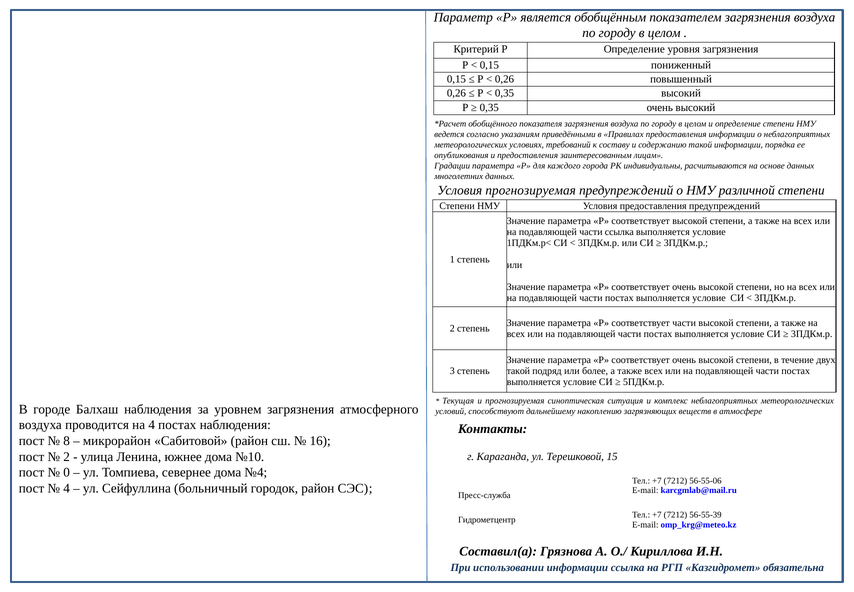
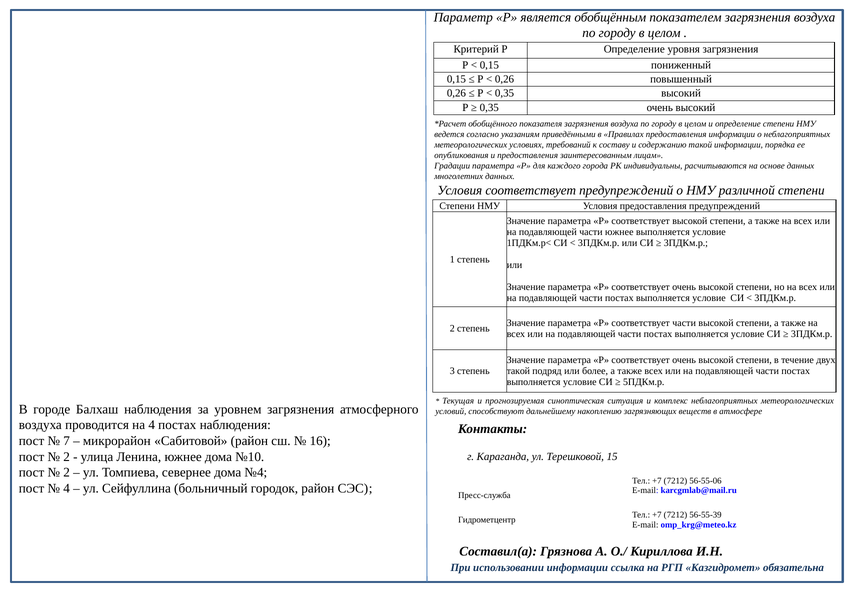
Условия прогнозируемая: прогнозируемая -> соответствует
части ссылка: ссылка -> южнее
8: 8 -> 7
0 at (67, 472): 0 -> 2
